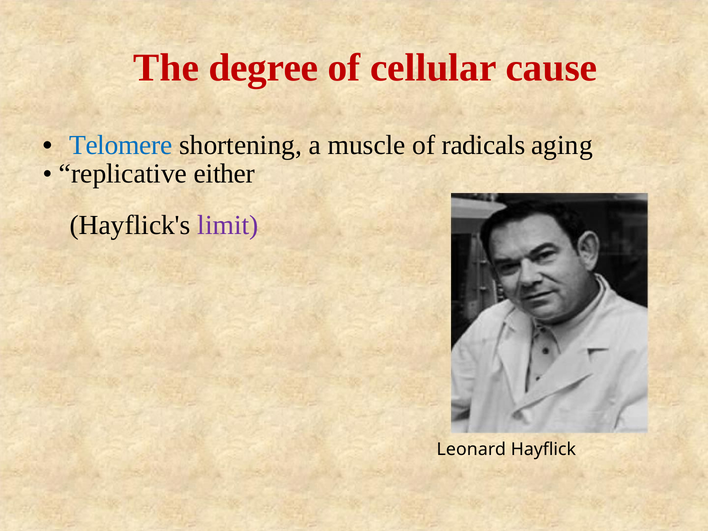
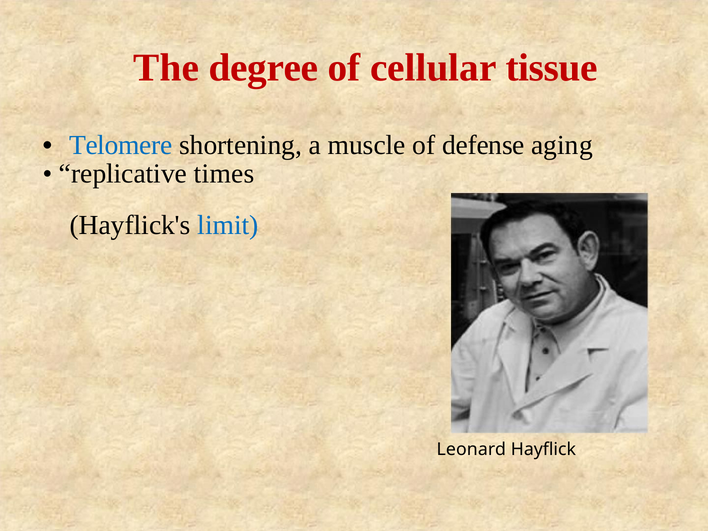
cause: cause -> tissue
radicals: radicals -> defense
either: either -> times
limit colour: purple -> blue
